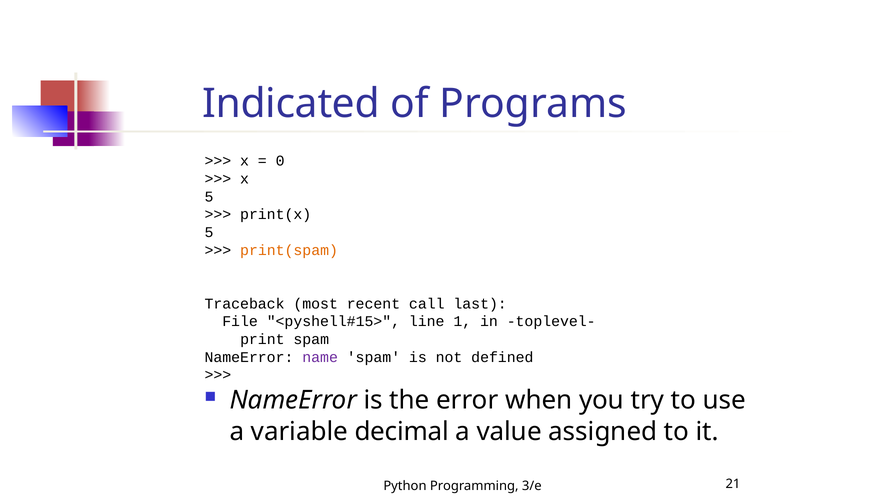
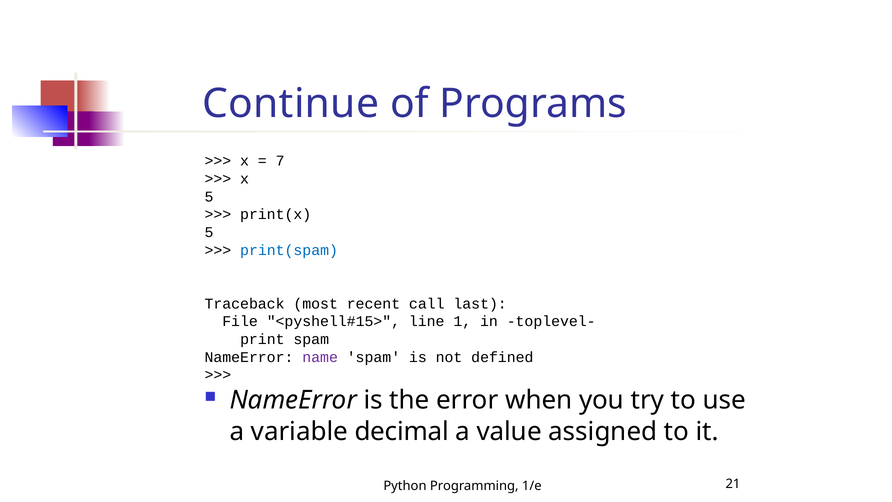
Indicated: Indicated -> Continue
0: 0 -> 7
print(spam colour: orange -> blue
3/e: 3/e -> 1/e
